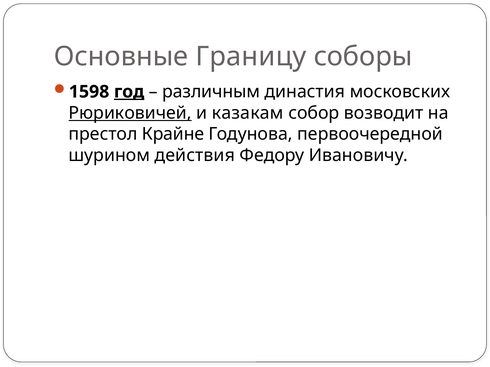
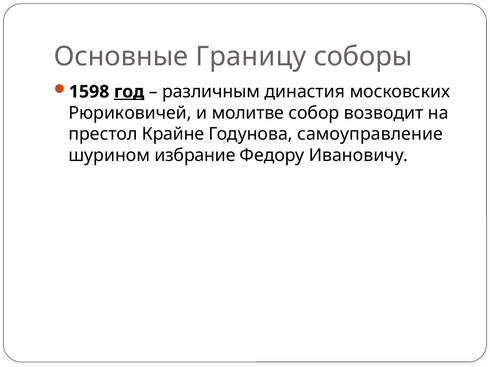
Рюриковичей underline: present -> none
казакам: казакам -> молитве
первоочередной: первоочередной -> самоуправление
действия: действия -> избрание
